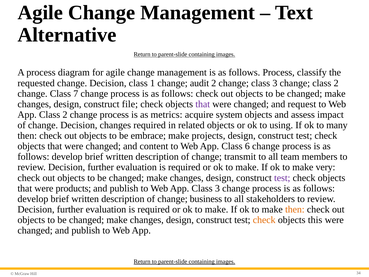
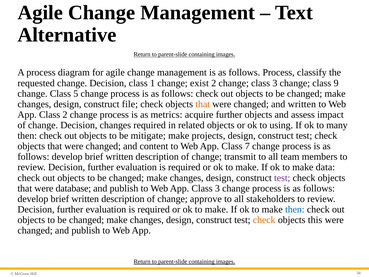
audit: audit -> exist
change class 2: 2 -> 9
7: 7 -> 5
that at (203, 104) colour: purple -> orange
and request: request -> written
acquire system: system -> further
embrace: embrace -> mitigate
6: 6 -> 7
very: very -> data
products: products -> database
business: business -> approve
then at (295, 209) colour: orange -> blue
